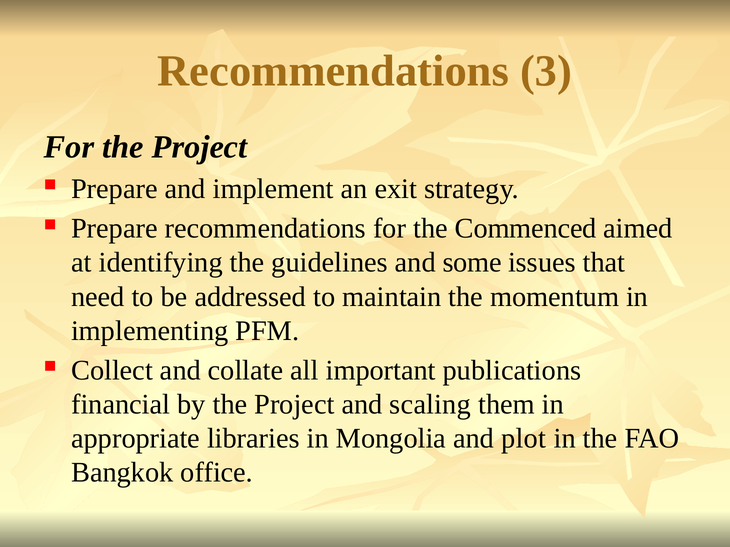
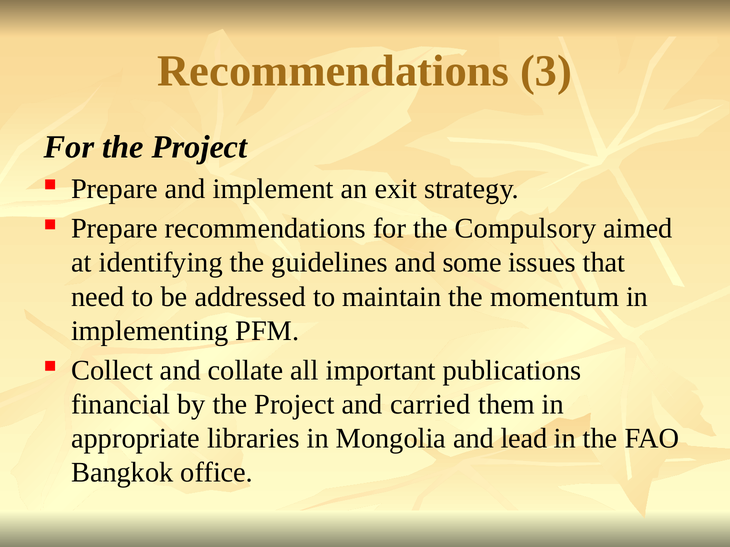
Commenced: Commenced -> Compulsory
scaling: scaling -> carried
plot: plot -> lead
